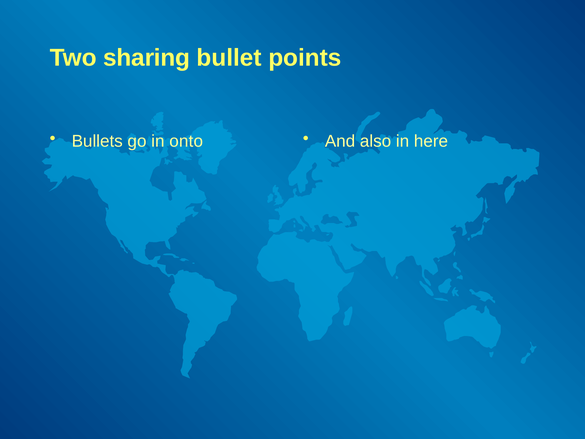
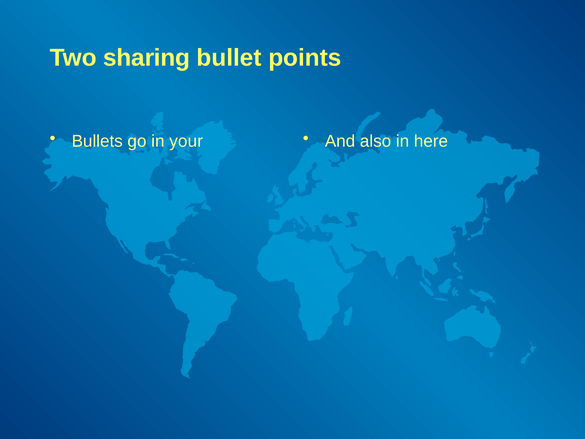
onto: onto -> your
